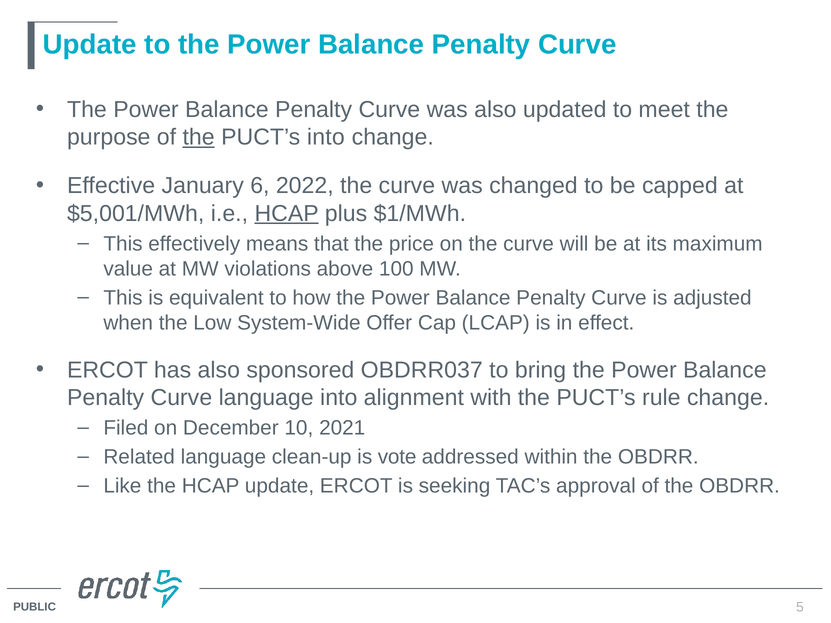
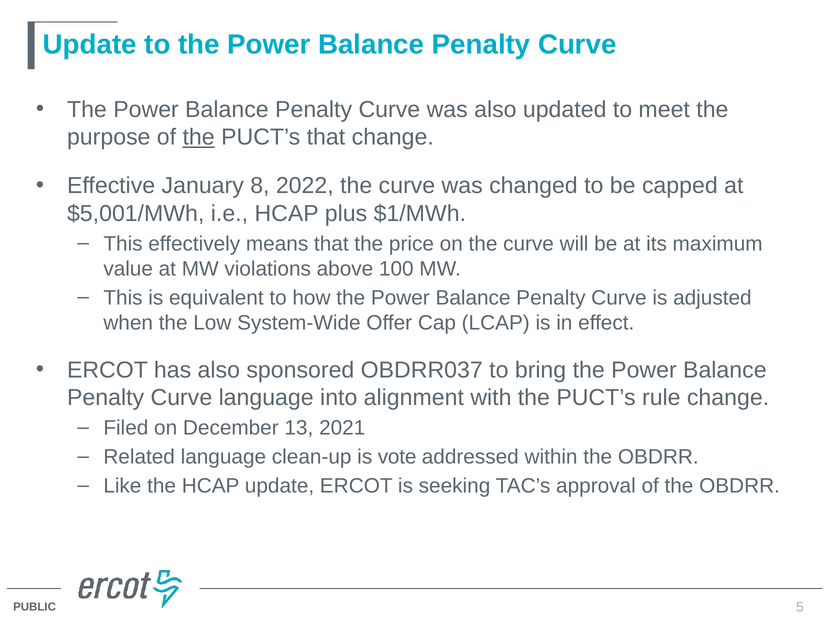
PUCT’s into: into -> that
6: 6 -> 8
HCAP at (287, 214) underline: present -> none
10: 10 -> 13
